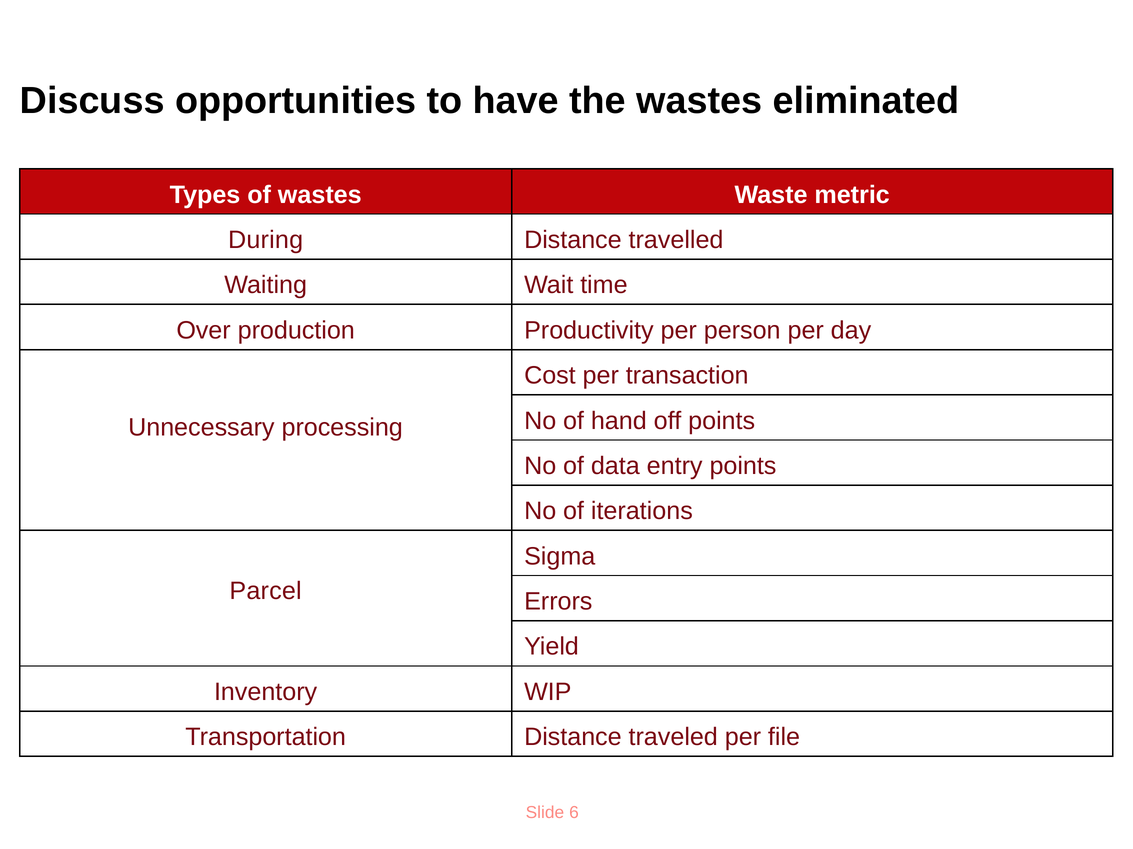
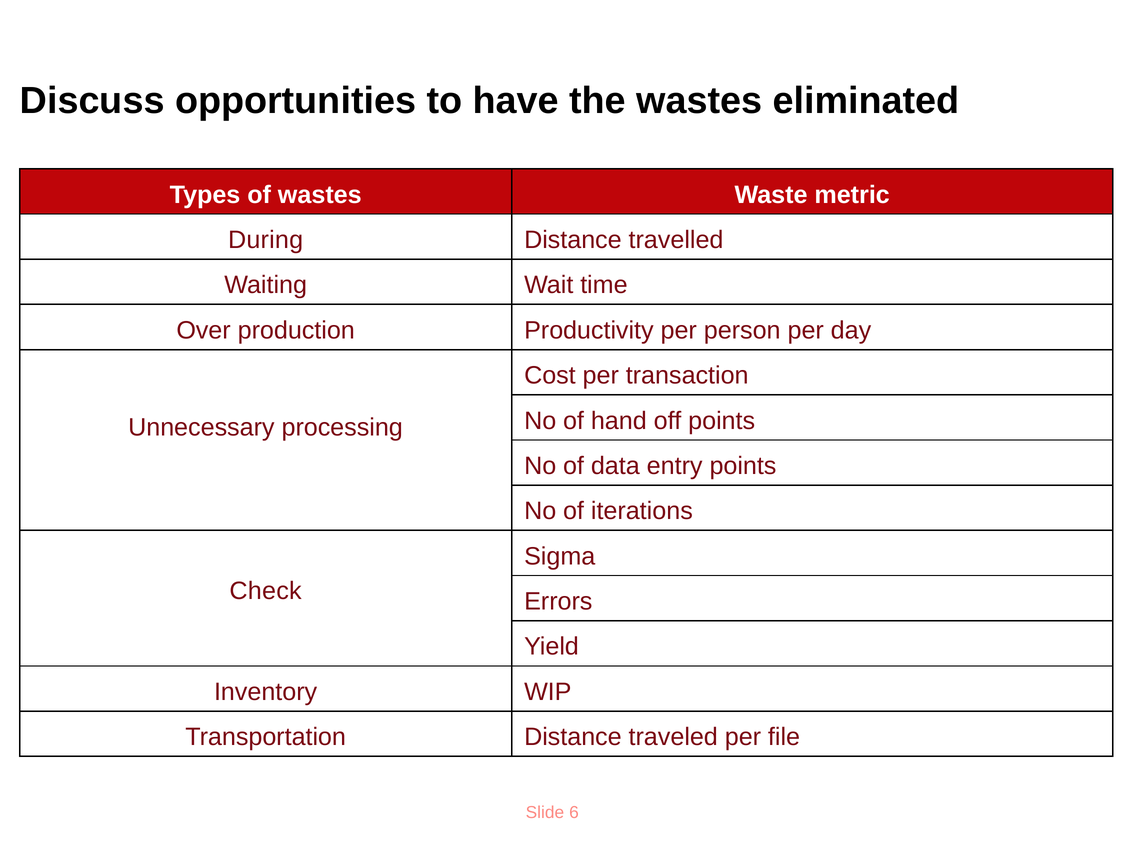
Parcel: Parcel -> Check
